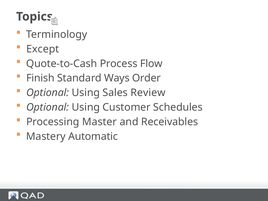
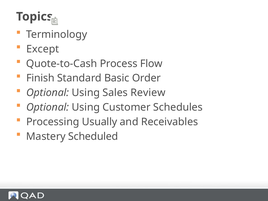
Ways: Ways -> Basic
Master: Master -> Usually
Automatic: Automatic -> Scheduled
